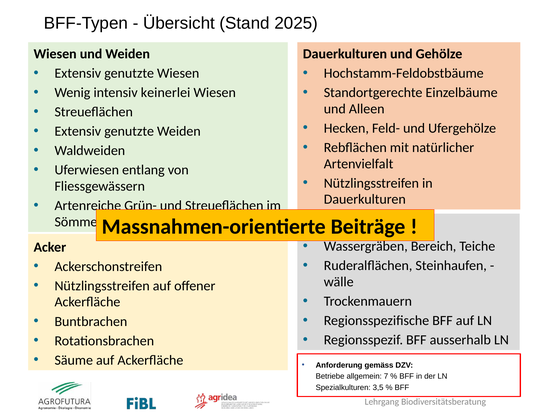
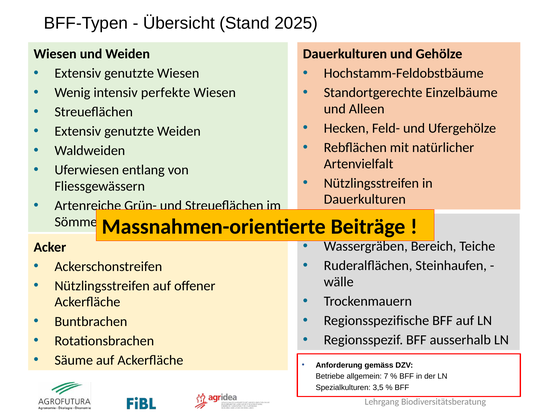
keinerlei: keinerlei -> perfekte
